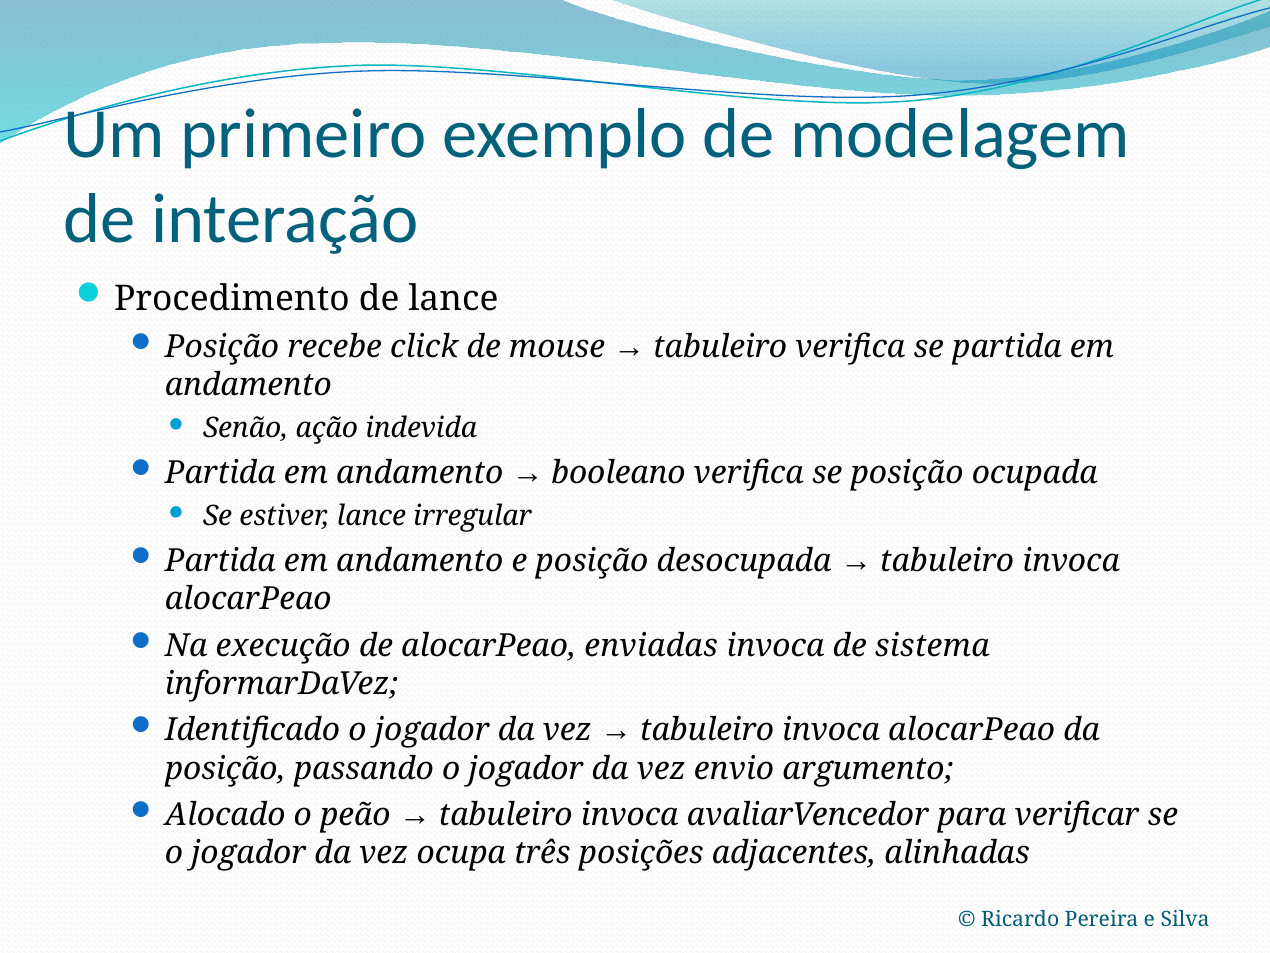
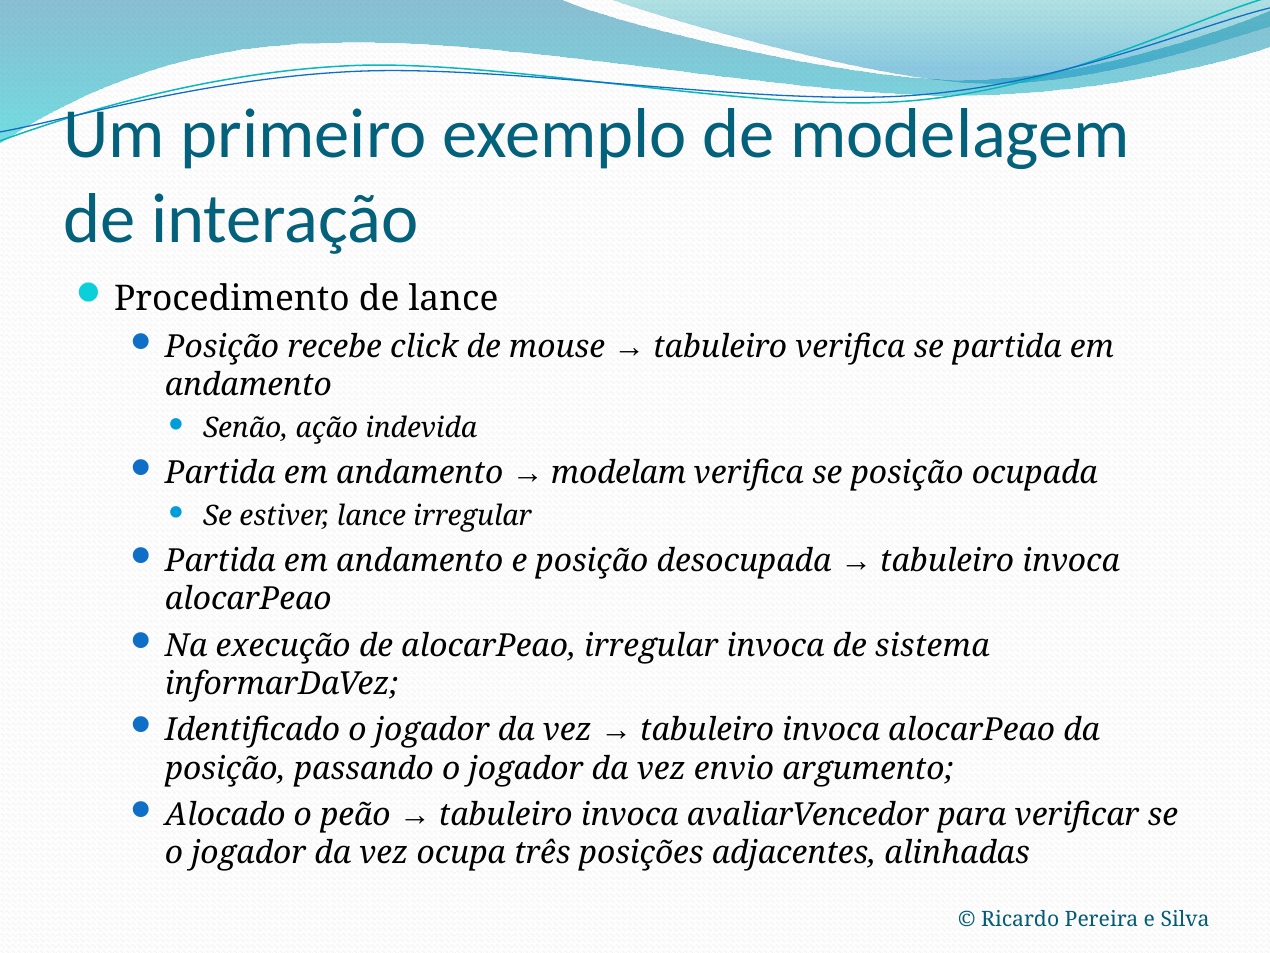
booleano: booleano -> modelam
alocarPeao enviadas: enviadas -> irregular
